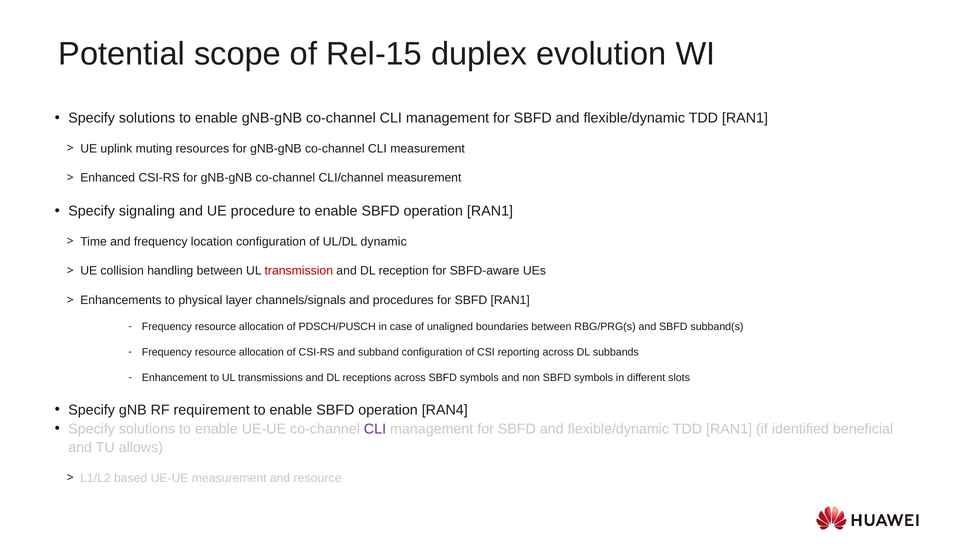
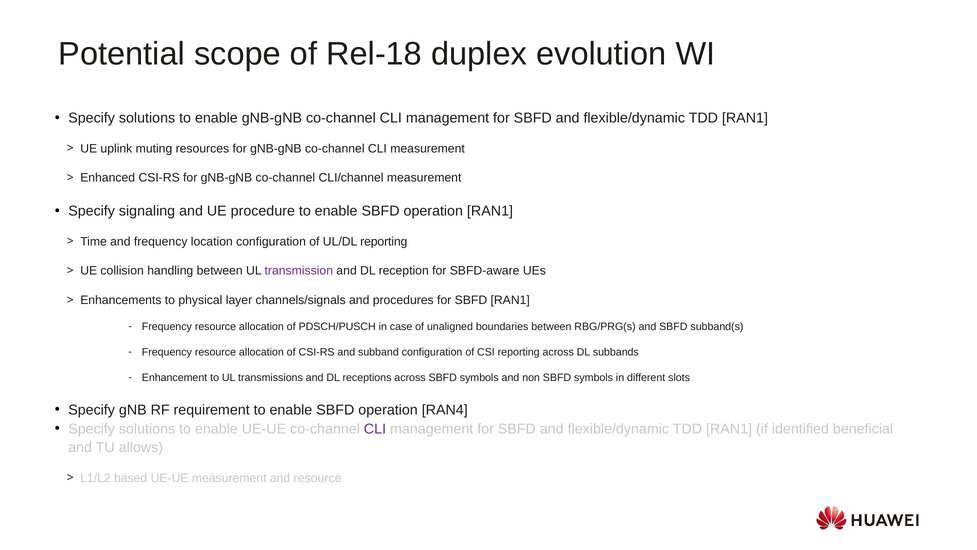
Rel-15: Rel-15 -> Rel-18
UL/DL dynamic: dynamic -> reporting
transmission colour: red -> purple
